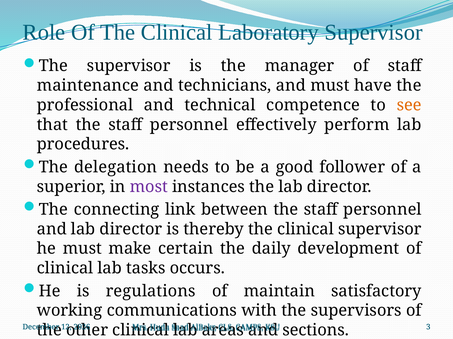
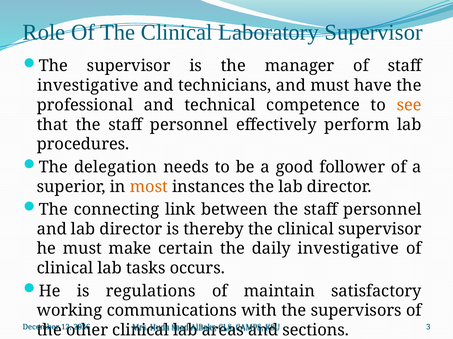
maintenance at (88, 86): maintenance -> investigative
most colour: purple -> orange
daily development: development -> investigative
